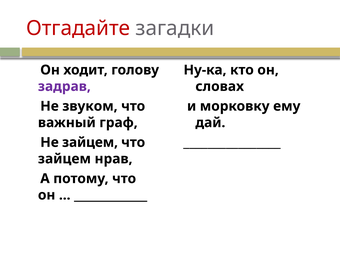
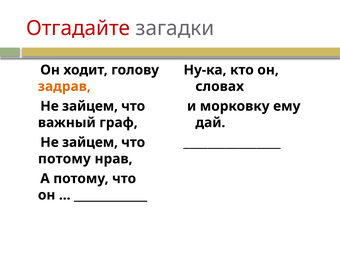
задрав colour: purple -> orange
звуком at (90, 106): звуком -> зайцем
зайцем at (64, 159): зайцем -> потому
